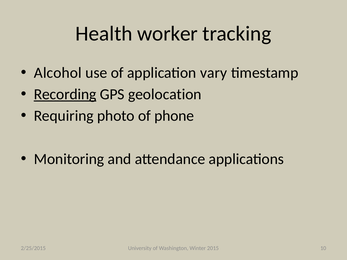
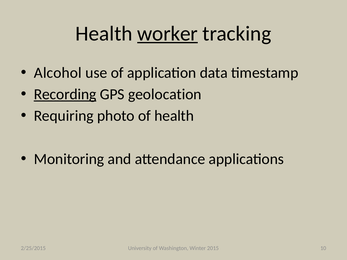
worker underline: none -> present
vary: vary -> data
of phone: phone -> health
